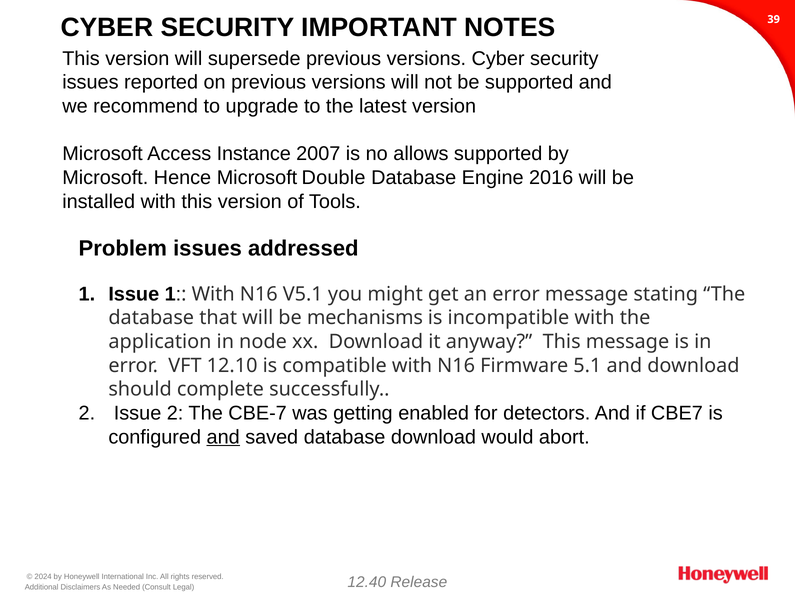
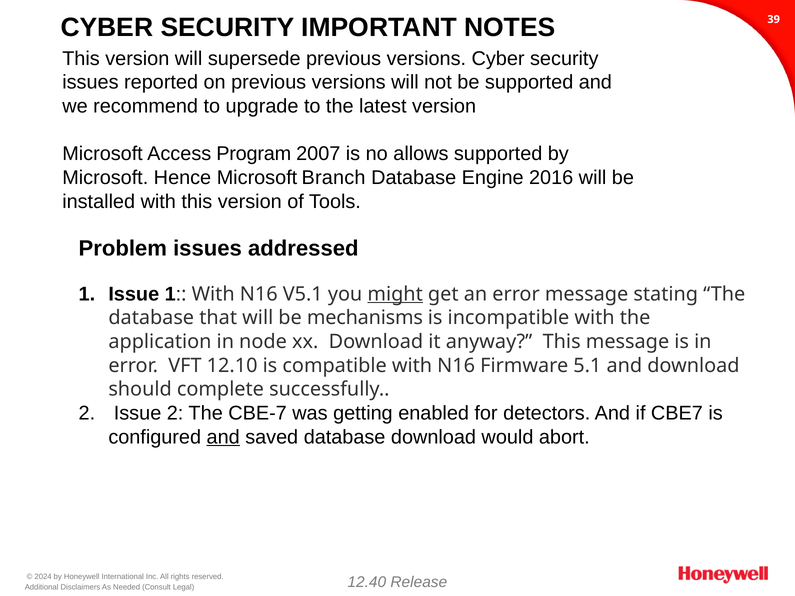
Instance: Instance -> Program
Double: Double -> Branch
might underline: none -> present
